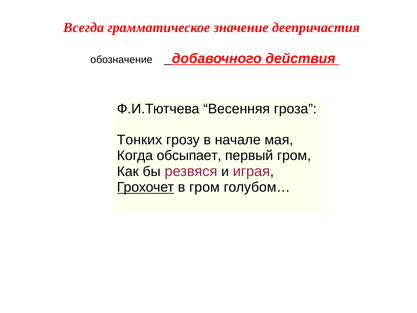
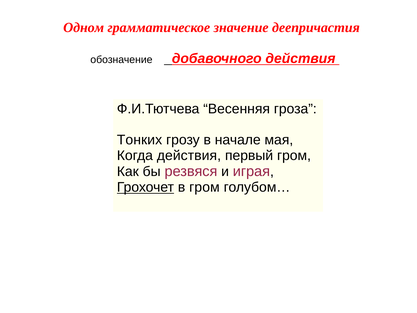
Всегда: Всегда -> Одном
Когда обсыпает: обсыпает -> действия
